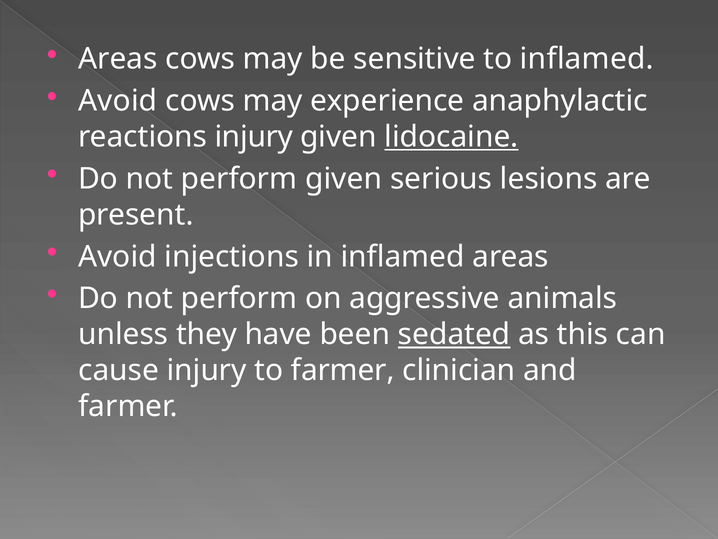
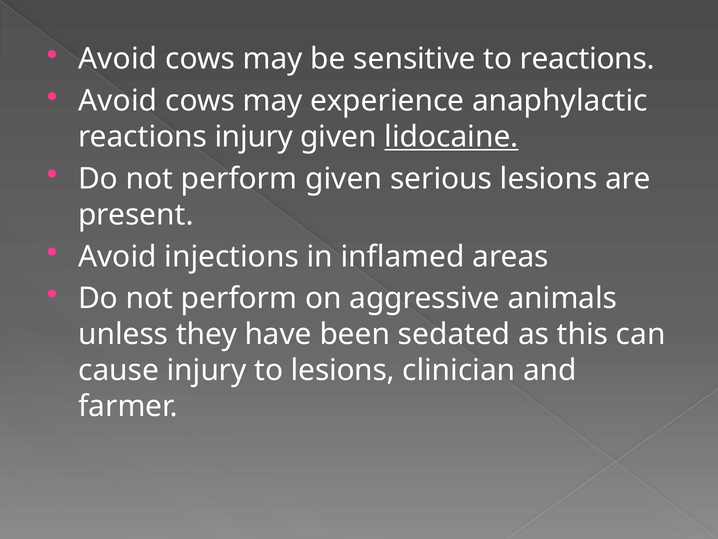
Areas at (118, 59): Areas -> Avoid
to inflamed: inflamed -> reactions
sedated underline: present -> none
to farmer: farmer -> lesions
